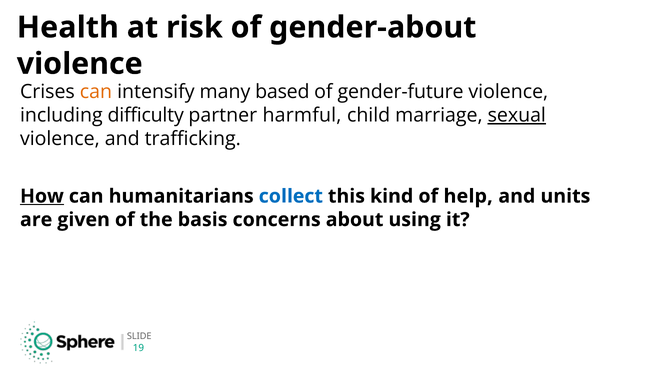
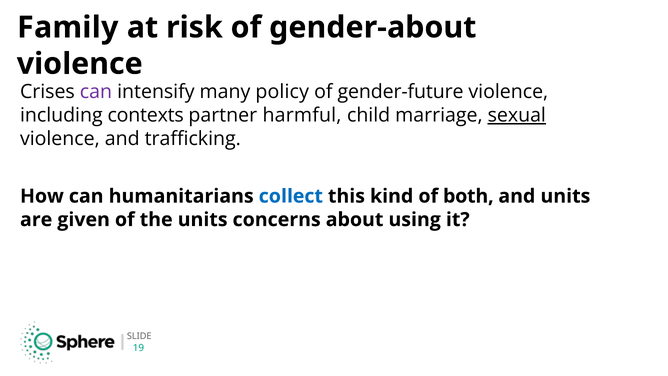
Health: Health -> Family
can at (96, 92) colour: orange -> purple
based: based -> policy
difficulty: difficulty -> contexts
How underline: present -> none
help: help -> both
the basis: basis -> units
